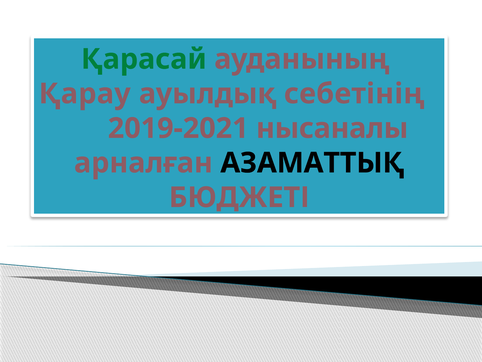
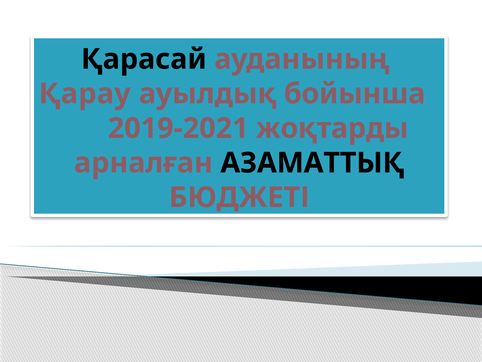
Қарасай colour: green -> black
себетінің: себетінің -> бойынша
нысаналы: нысаналы -> жоқтарды
